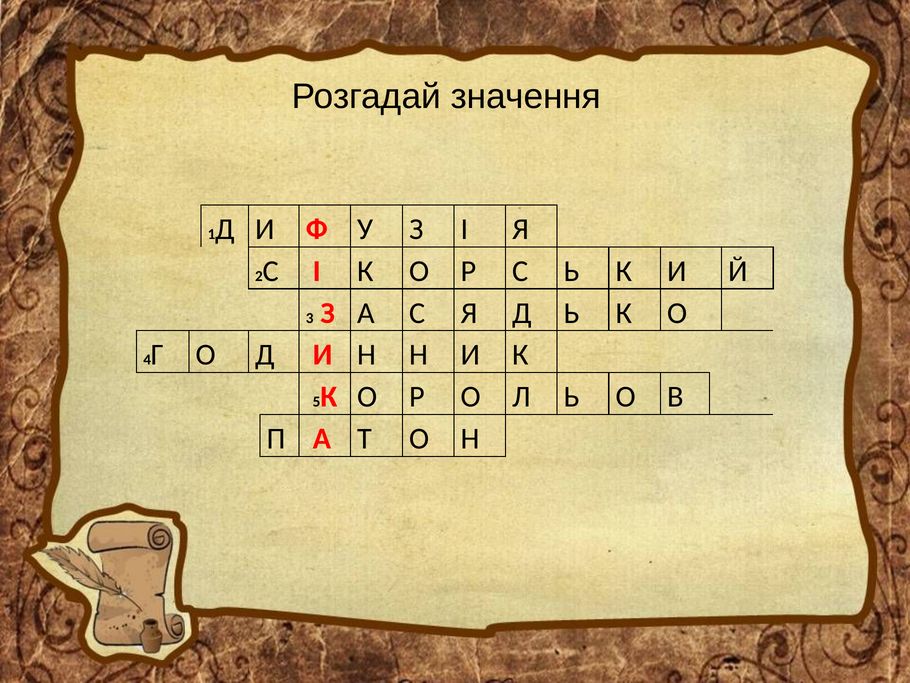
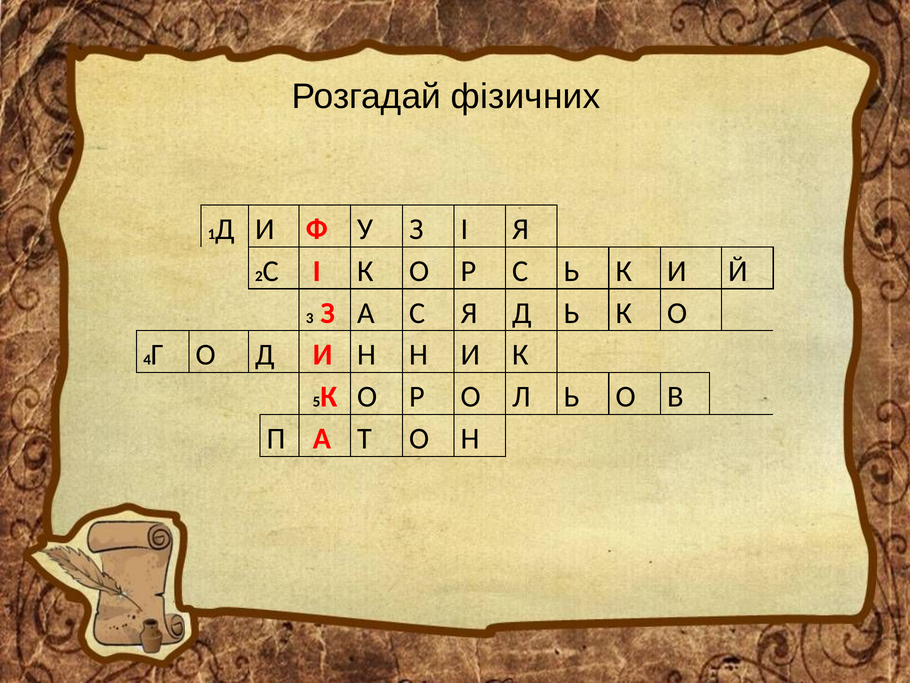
значення: значення -> фізичних
